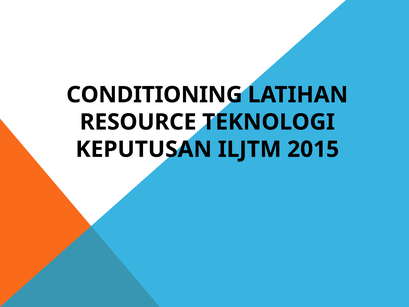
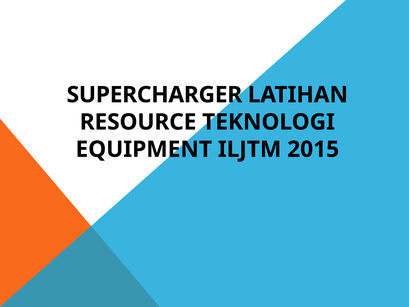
CONDITIONING: CONDITIONING -> SUPERCHARGER
KEPUTUSAN: KEPUTUSAN -> EQUIPMENT
